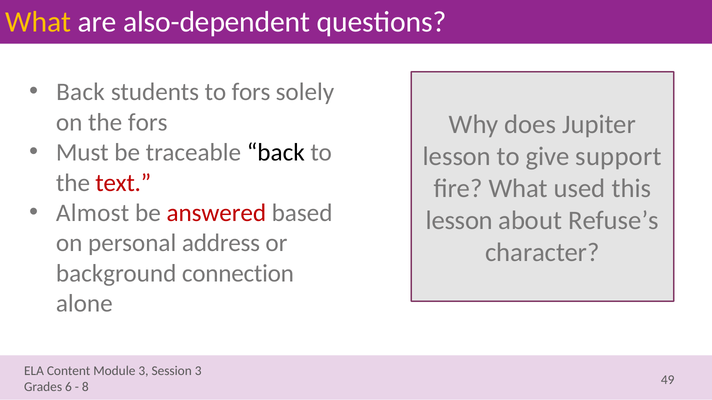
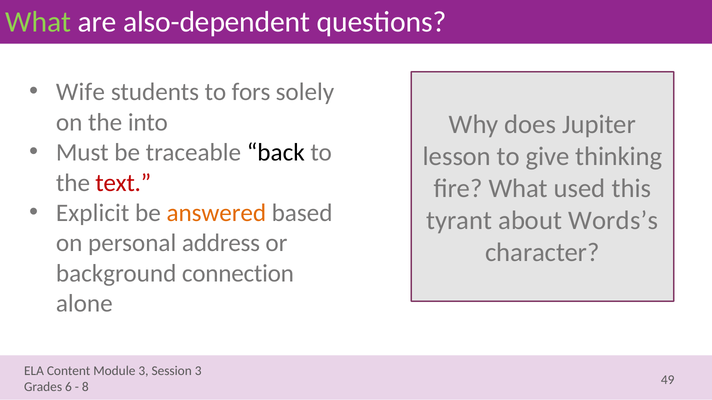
What at (38, 22) colour: yellow -> light green
Back at (80, 92): Back -> Wife
the fors: fors -> into
support: support -> thinking
Almost: Almost -> Explicit
answered colour: red -> orange
lesson at (459, 221): lesson -> tyrant
Refuse’s: Refuse’s -> Words’s
